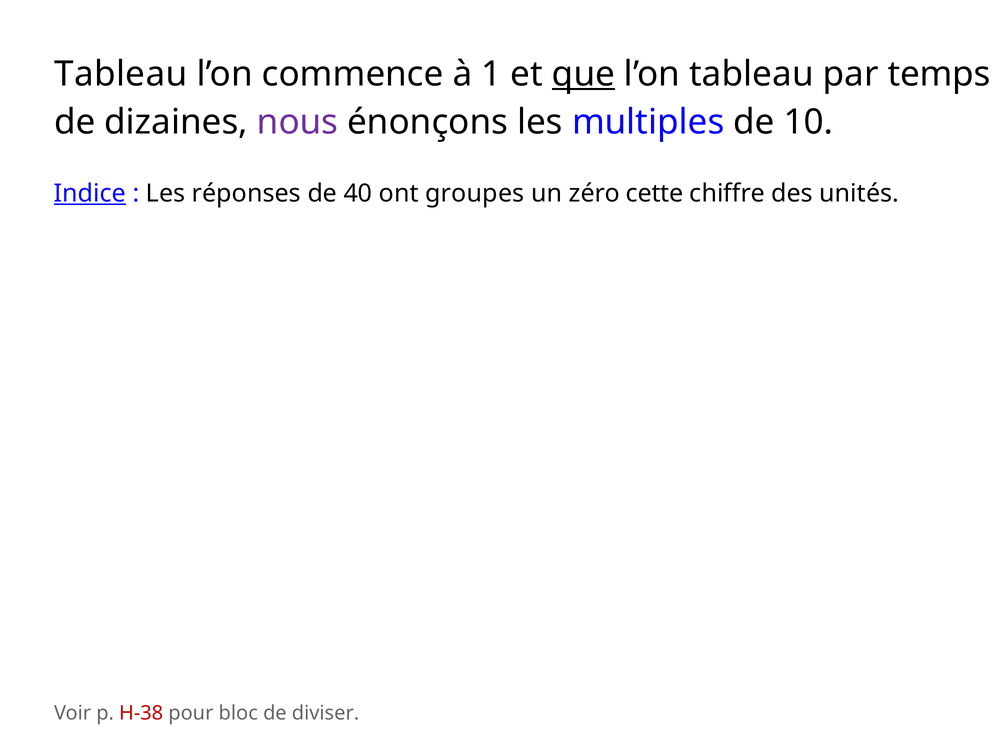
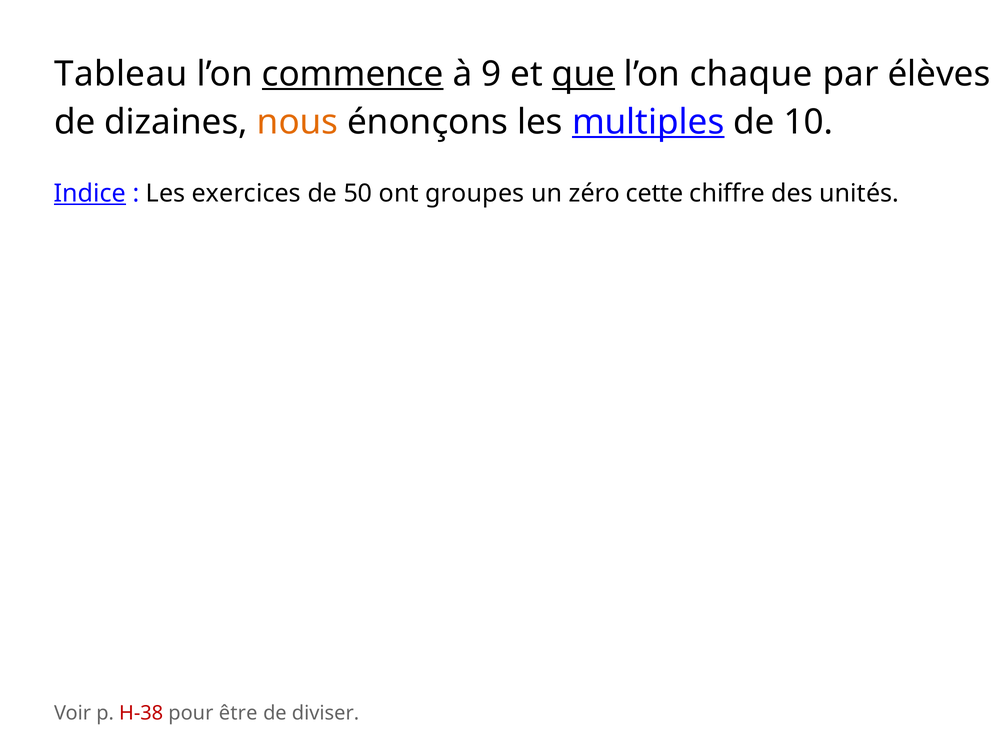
commence underline: none -> present
1: 1 -> 9
l’on tableau: tableau -> chaque
temps: temps -> élèves
nous colour: purple -> orange
multiples underline: none -> present
réponses: réponses -> exercices
40: 40 -> 50
bloc: bloc -> être
